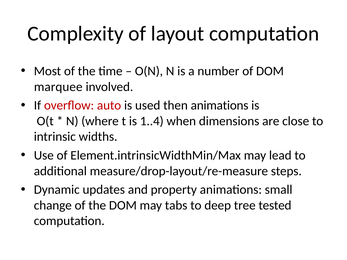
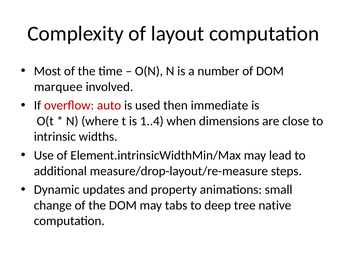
then animations: animations -> immediate
tested: tested -> native
